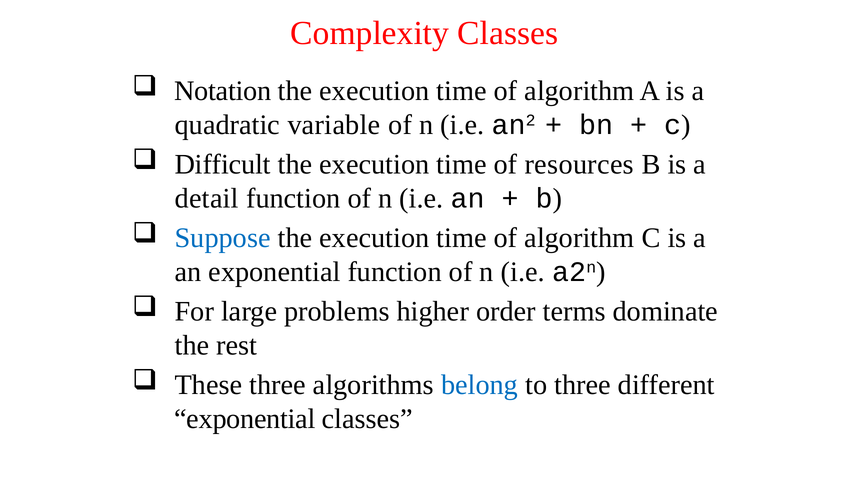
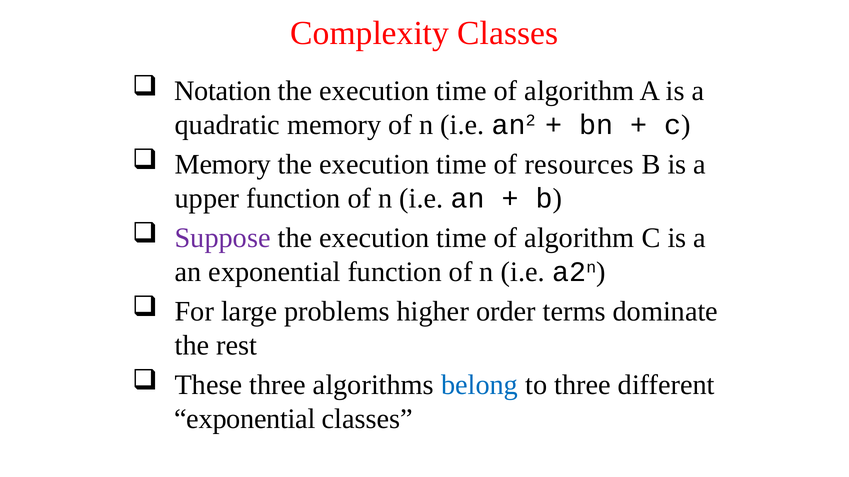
quadratic variable: variable -> memory
Difficult at (223, 165): Difficult -> Memory
detail: detail -> upper
Suppose colour: blue -> purple
